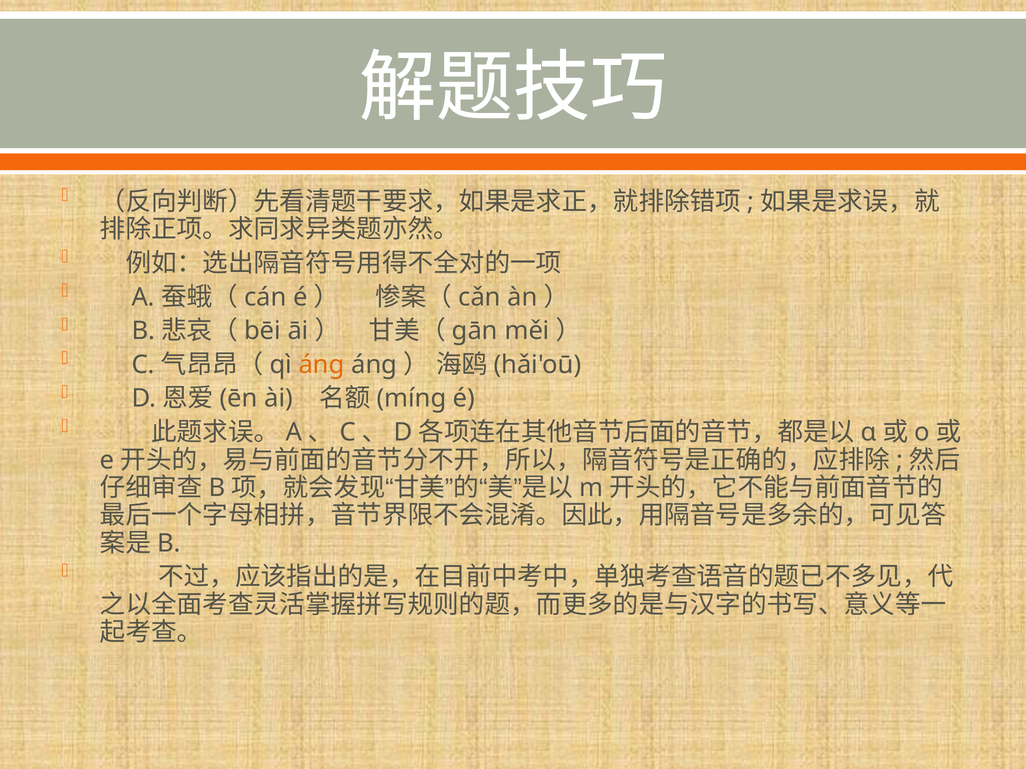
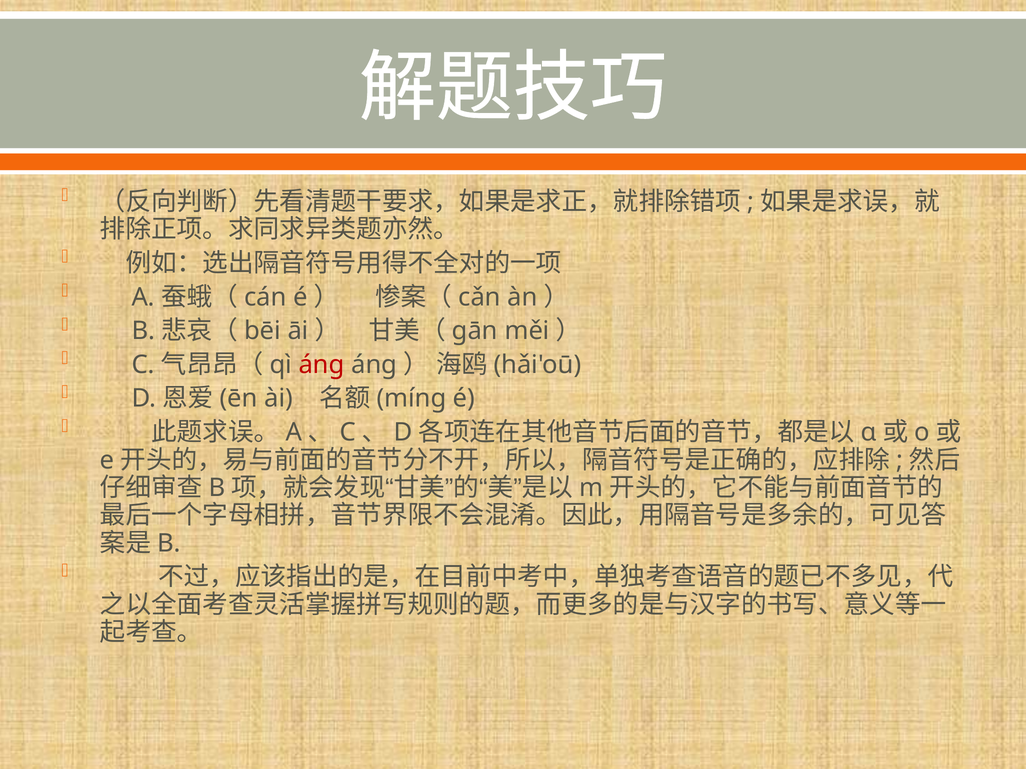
áng at (322, 365) colour: orange -> red
